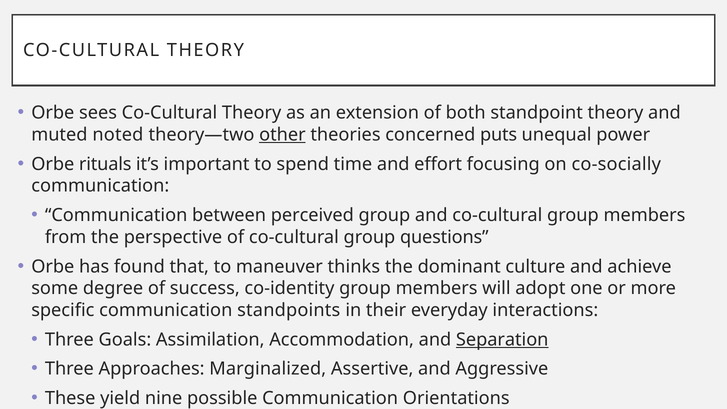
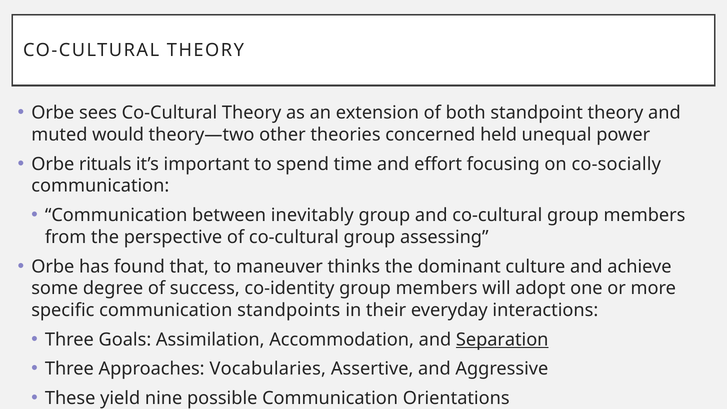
noted: noted -> would
other underline: present -> none
puts: puts -> held
perceived: perceived -> inevitably
questions: questions -> assessing
Marginalized: Marginalized -> Vocabularies
